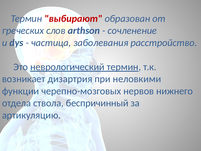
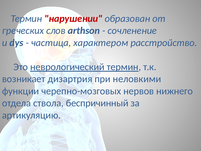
выбирают: выбирают -> нарушении
заболевания: заболевания -> характером
